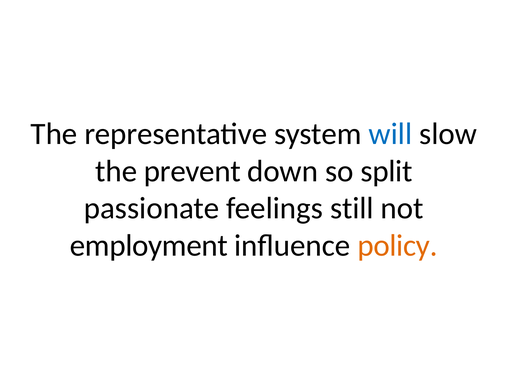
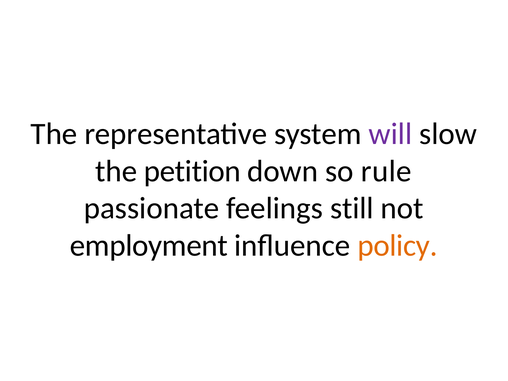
will colour: blue -> purple
prevent: prevent -> petition
split: split -> rule
